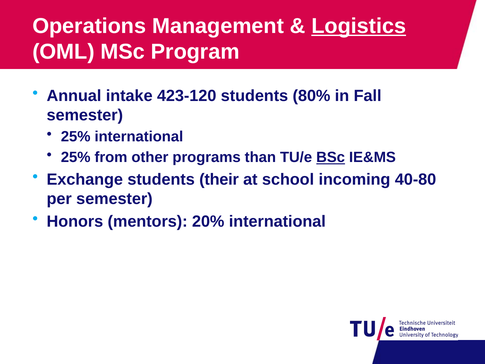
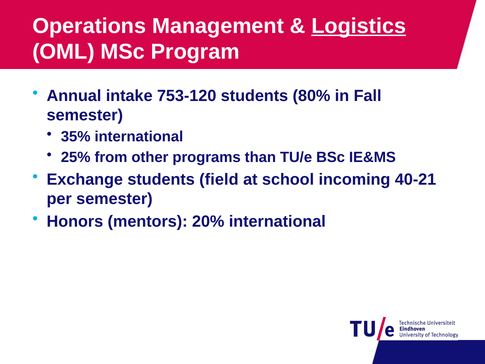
423-120: 423-120 -> 753-120
25% at (76, 137): 25% -> 35%
BSc underline: present -> none
their: their -> field
40-80: 40-80 -> 40-21
